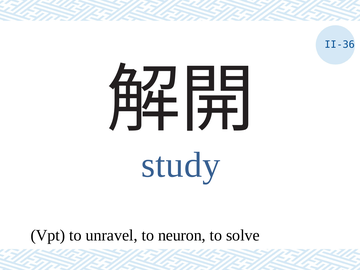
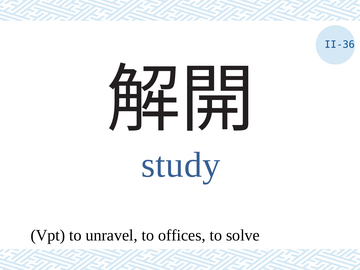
neuron: neuron -> offices
